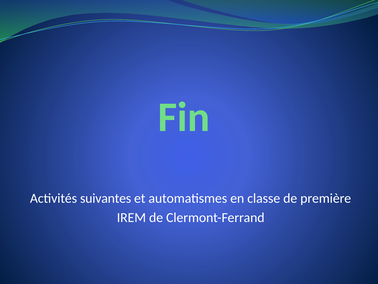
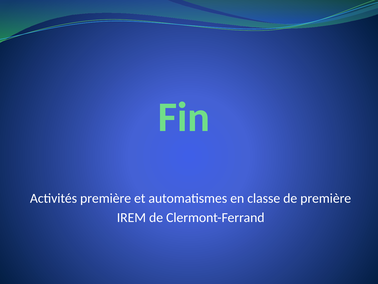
Activités suivantes: suivantes -> première
